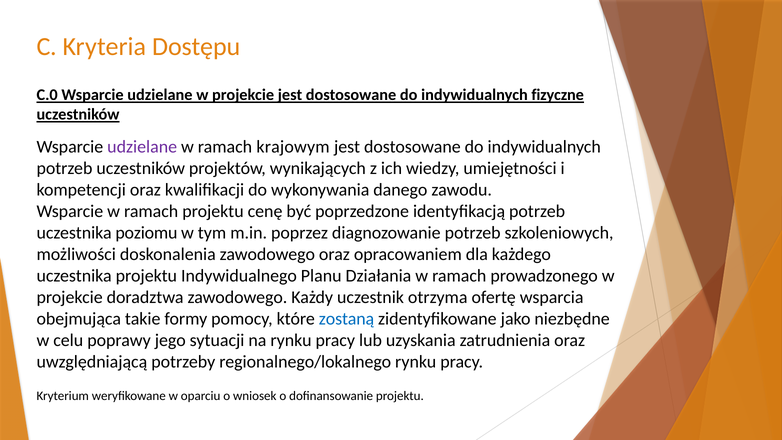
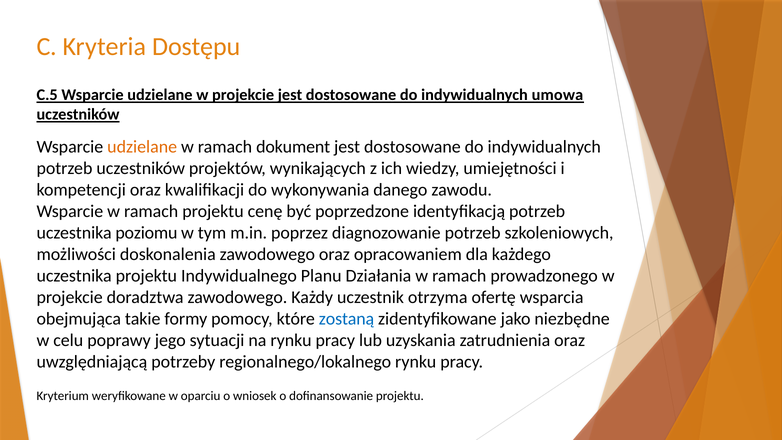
C.0: C.0 -> C.5
fizyczne: fizyczne -> umowa
udzielane at (142, 147) colour: purple -> orange
krajowym: krajowym -> dokument
